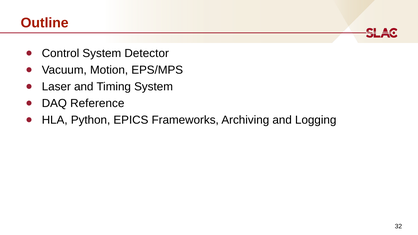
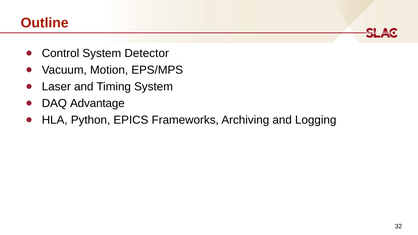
Reference: Reference -> Advantage
